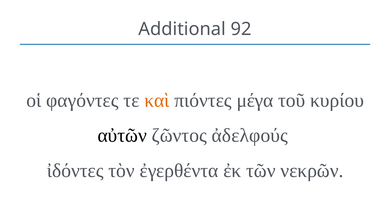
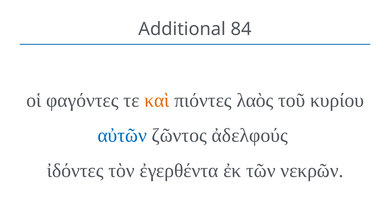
92: 92 -> 84
μέγα: μέγα -> λαὸς
αὐτῶν colour: black -> blue
